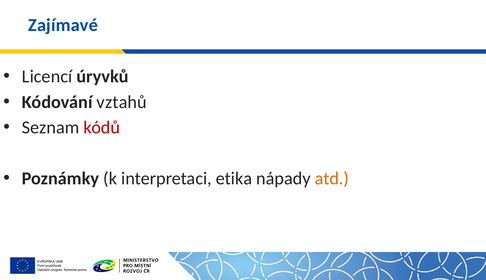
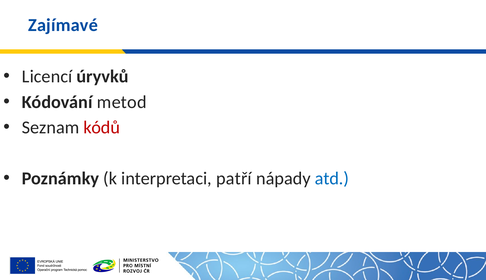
vztahů: vztahů -> metod
etika: etika -> patří
atd colour: orange -> blue
